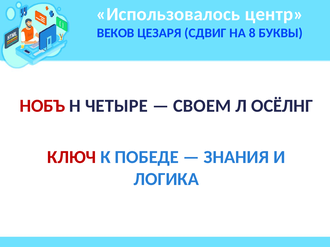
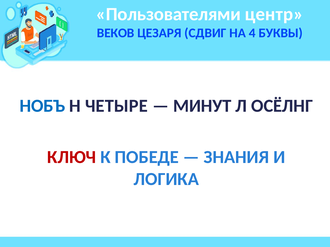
Использовалось: Использовалось -> Пользователями
8: 8 -> 4
НОБЪ colour: red -> blue
СВОЕМ: СВОЕМ -> МИНУТ
